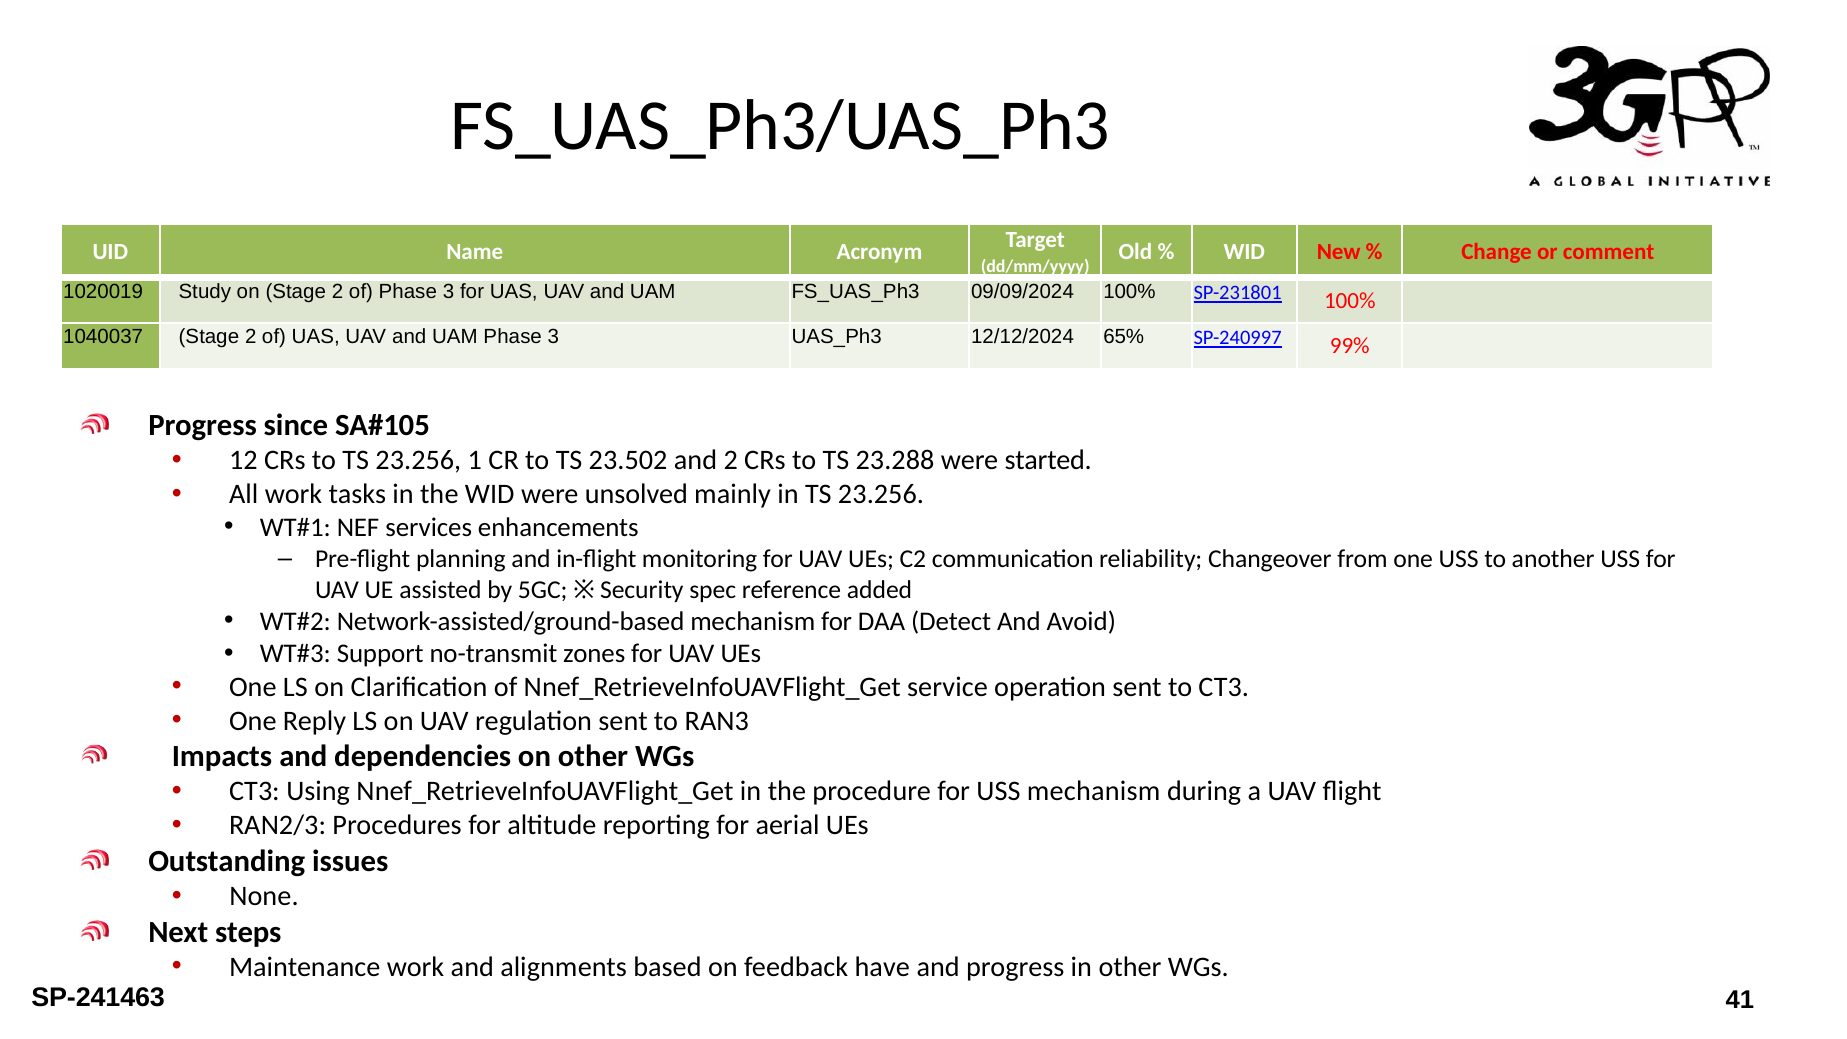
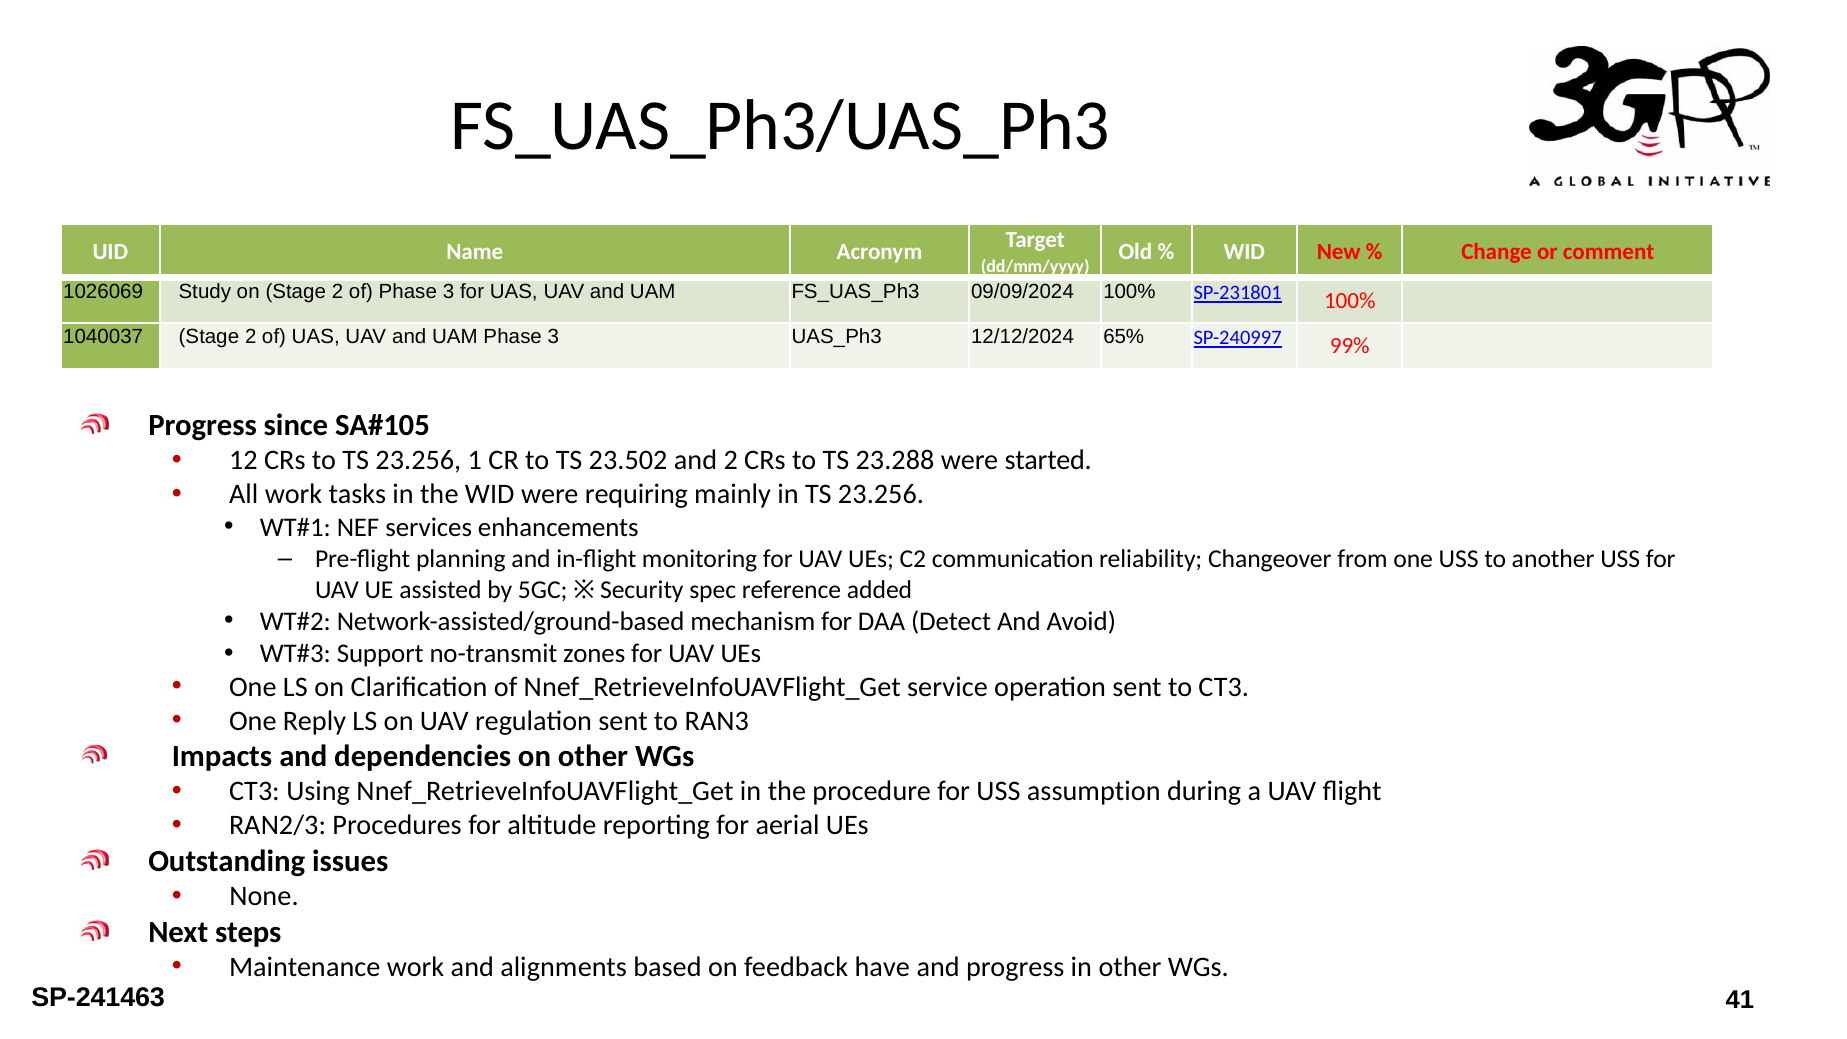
1020019: 1020019 -> 1026069
unsolved: unsolved -> requiring
USS mechanism: mechanism -> assumption
